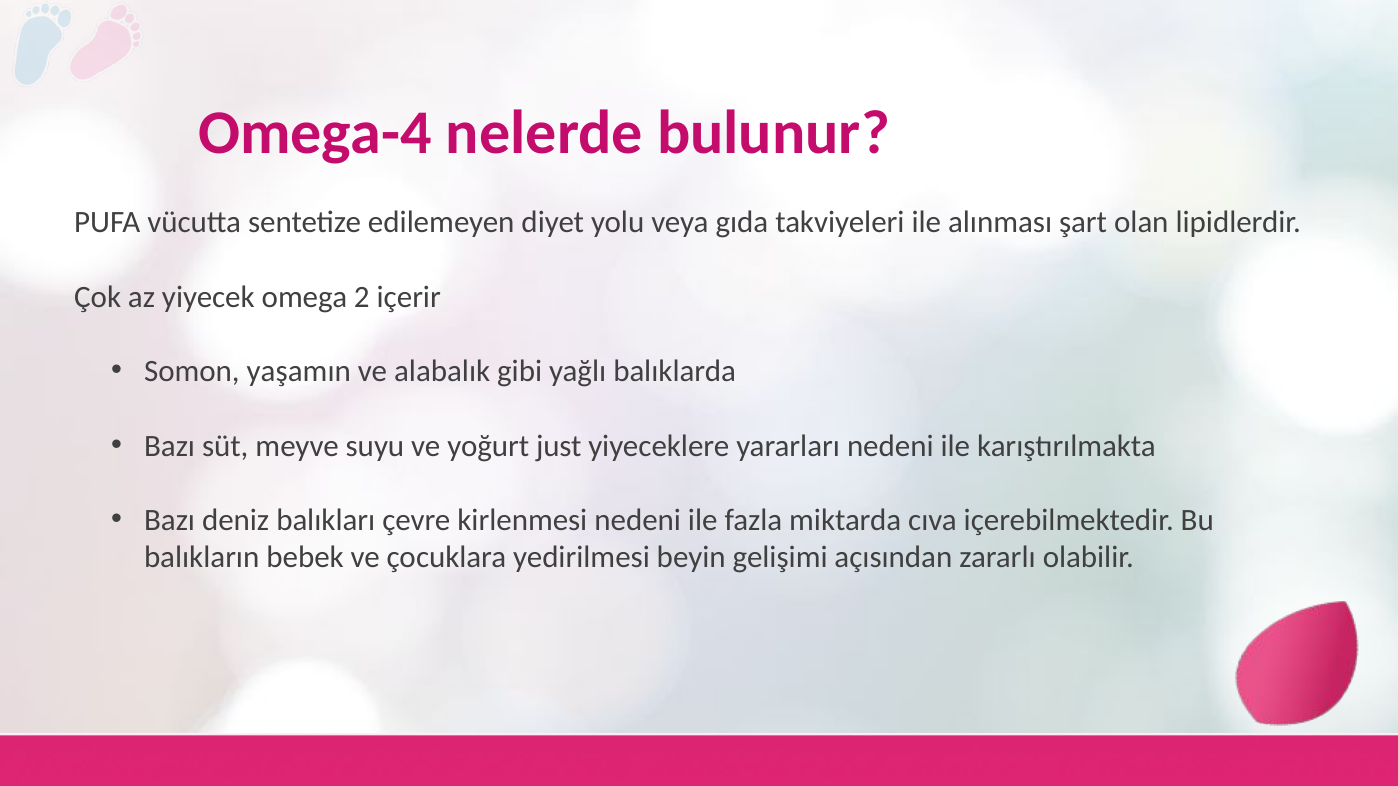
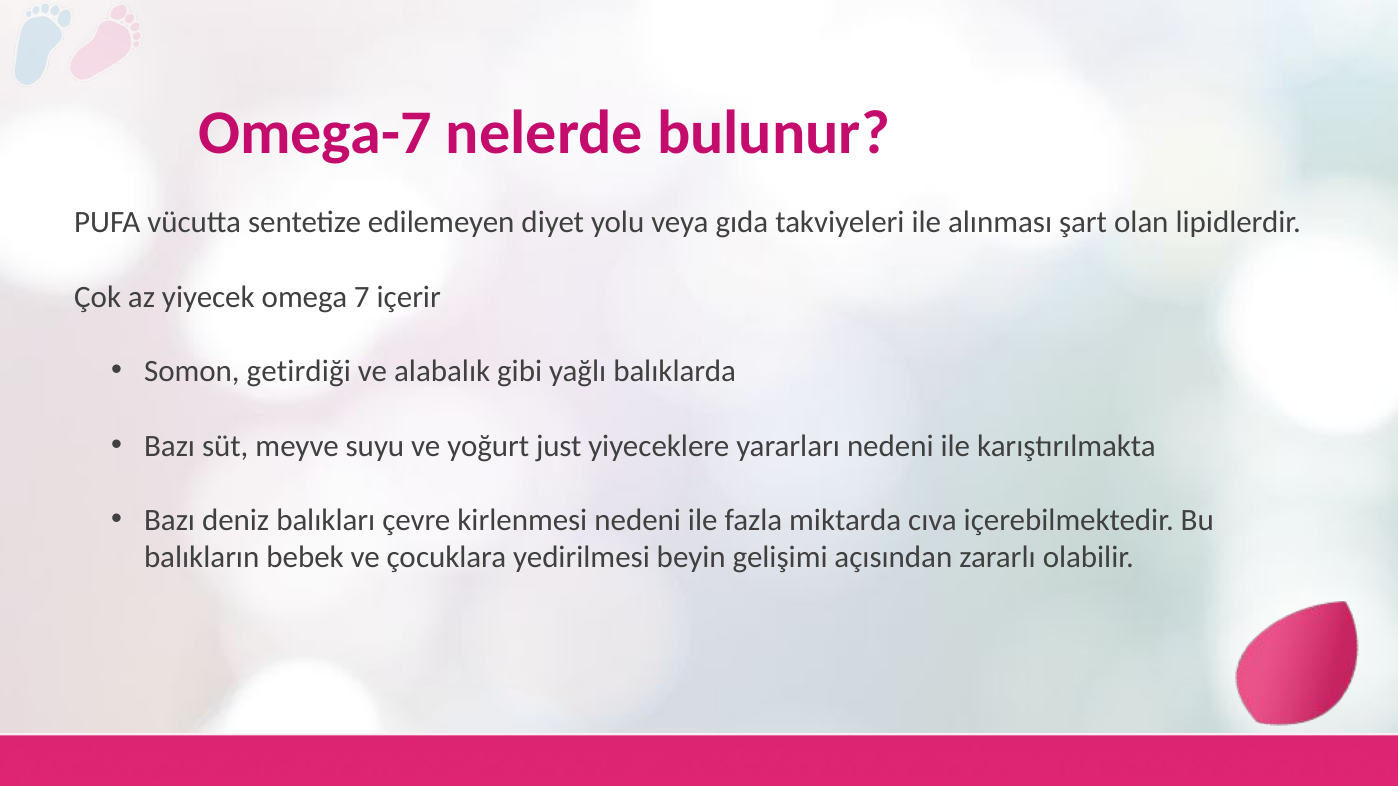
Omega-4: Omega-4 -> Omega-7
2: 2 -> 7
yaşamın: yaşamın -> getirdiği
